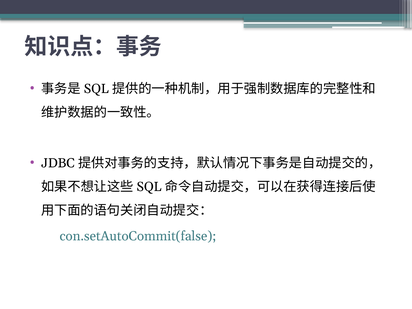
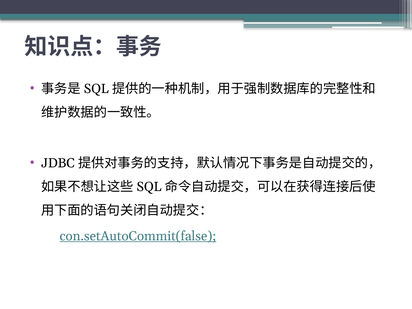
con.setAutoCommit(false underline: none -> present
